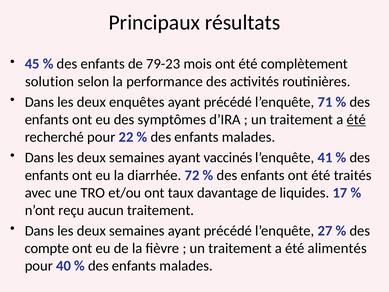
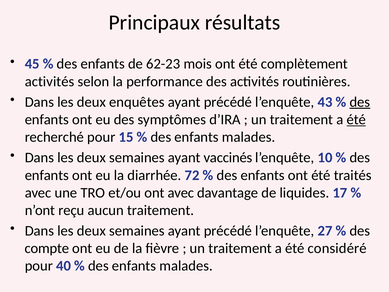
79-23: 79-23 -> 62-23
solution at (50, 81): solution -> activités
71: 71 -> 43
des at (360, 102) underline: none -> present
22: 22 -> 15
41: 41 -> 10
ont taux: taux -> avec
alimentés: alimentés -> considéré
